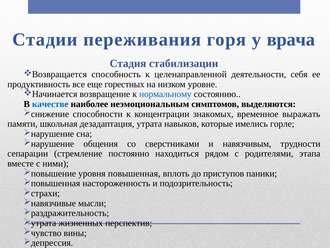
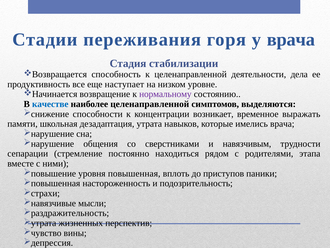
себя: себя -> дела
горестных: горестных -> наступает
нормальному colour: blue -> purple
наиболее неэмоциональным: неэмоциональным -> целенаправленной
знакомых: знакомых -> возникает
имелись горле: горле -> врача
